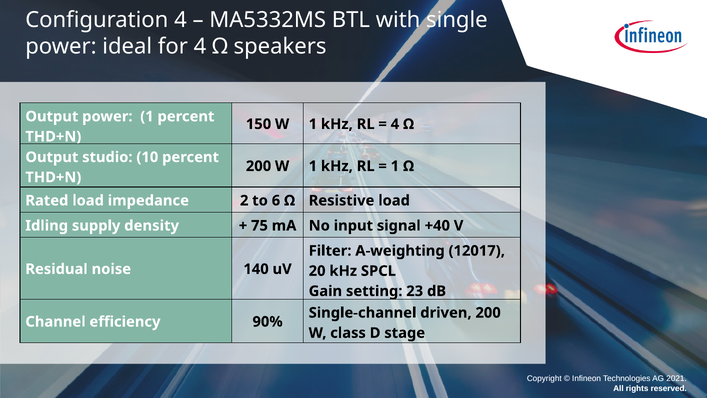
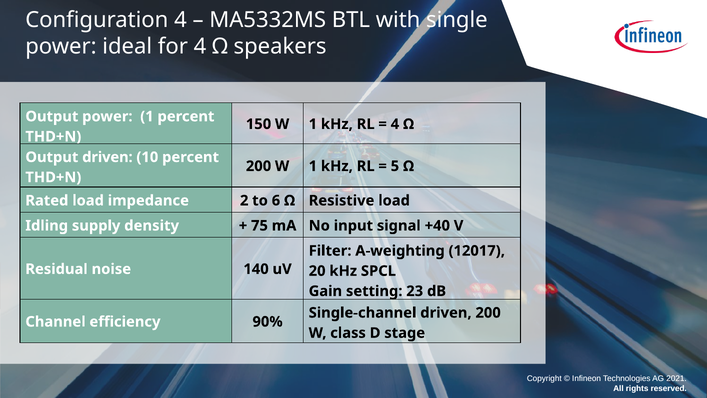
Output studio: studio -> driven
1 at (395, 166): 1 -> 5
